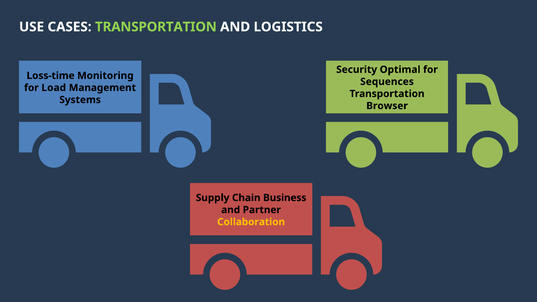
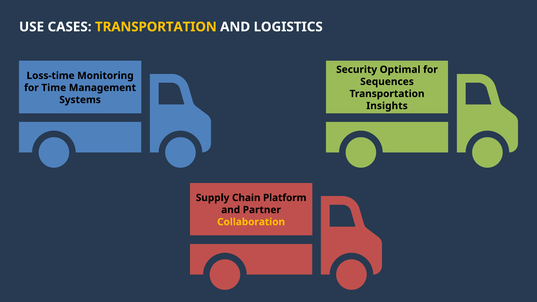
TRANSPORTATION at (156, 27) colour: light green -> yellow
Load: Load -> Time
Browser: Browser -> Insights
Business: Business -> Platform
